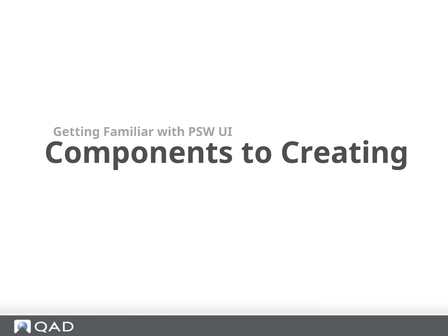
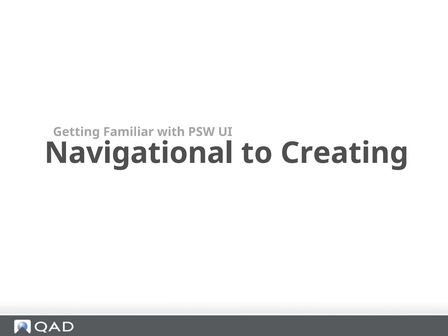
Components: Components -> Navigational
